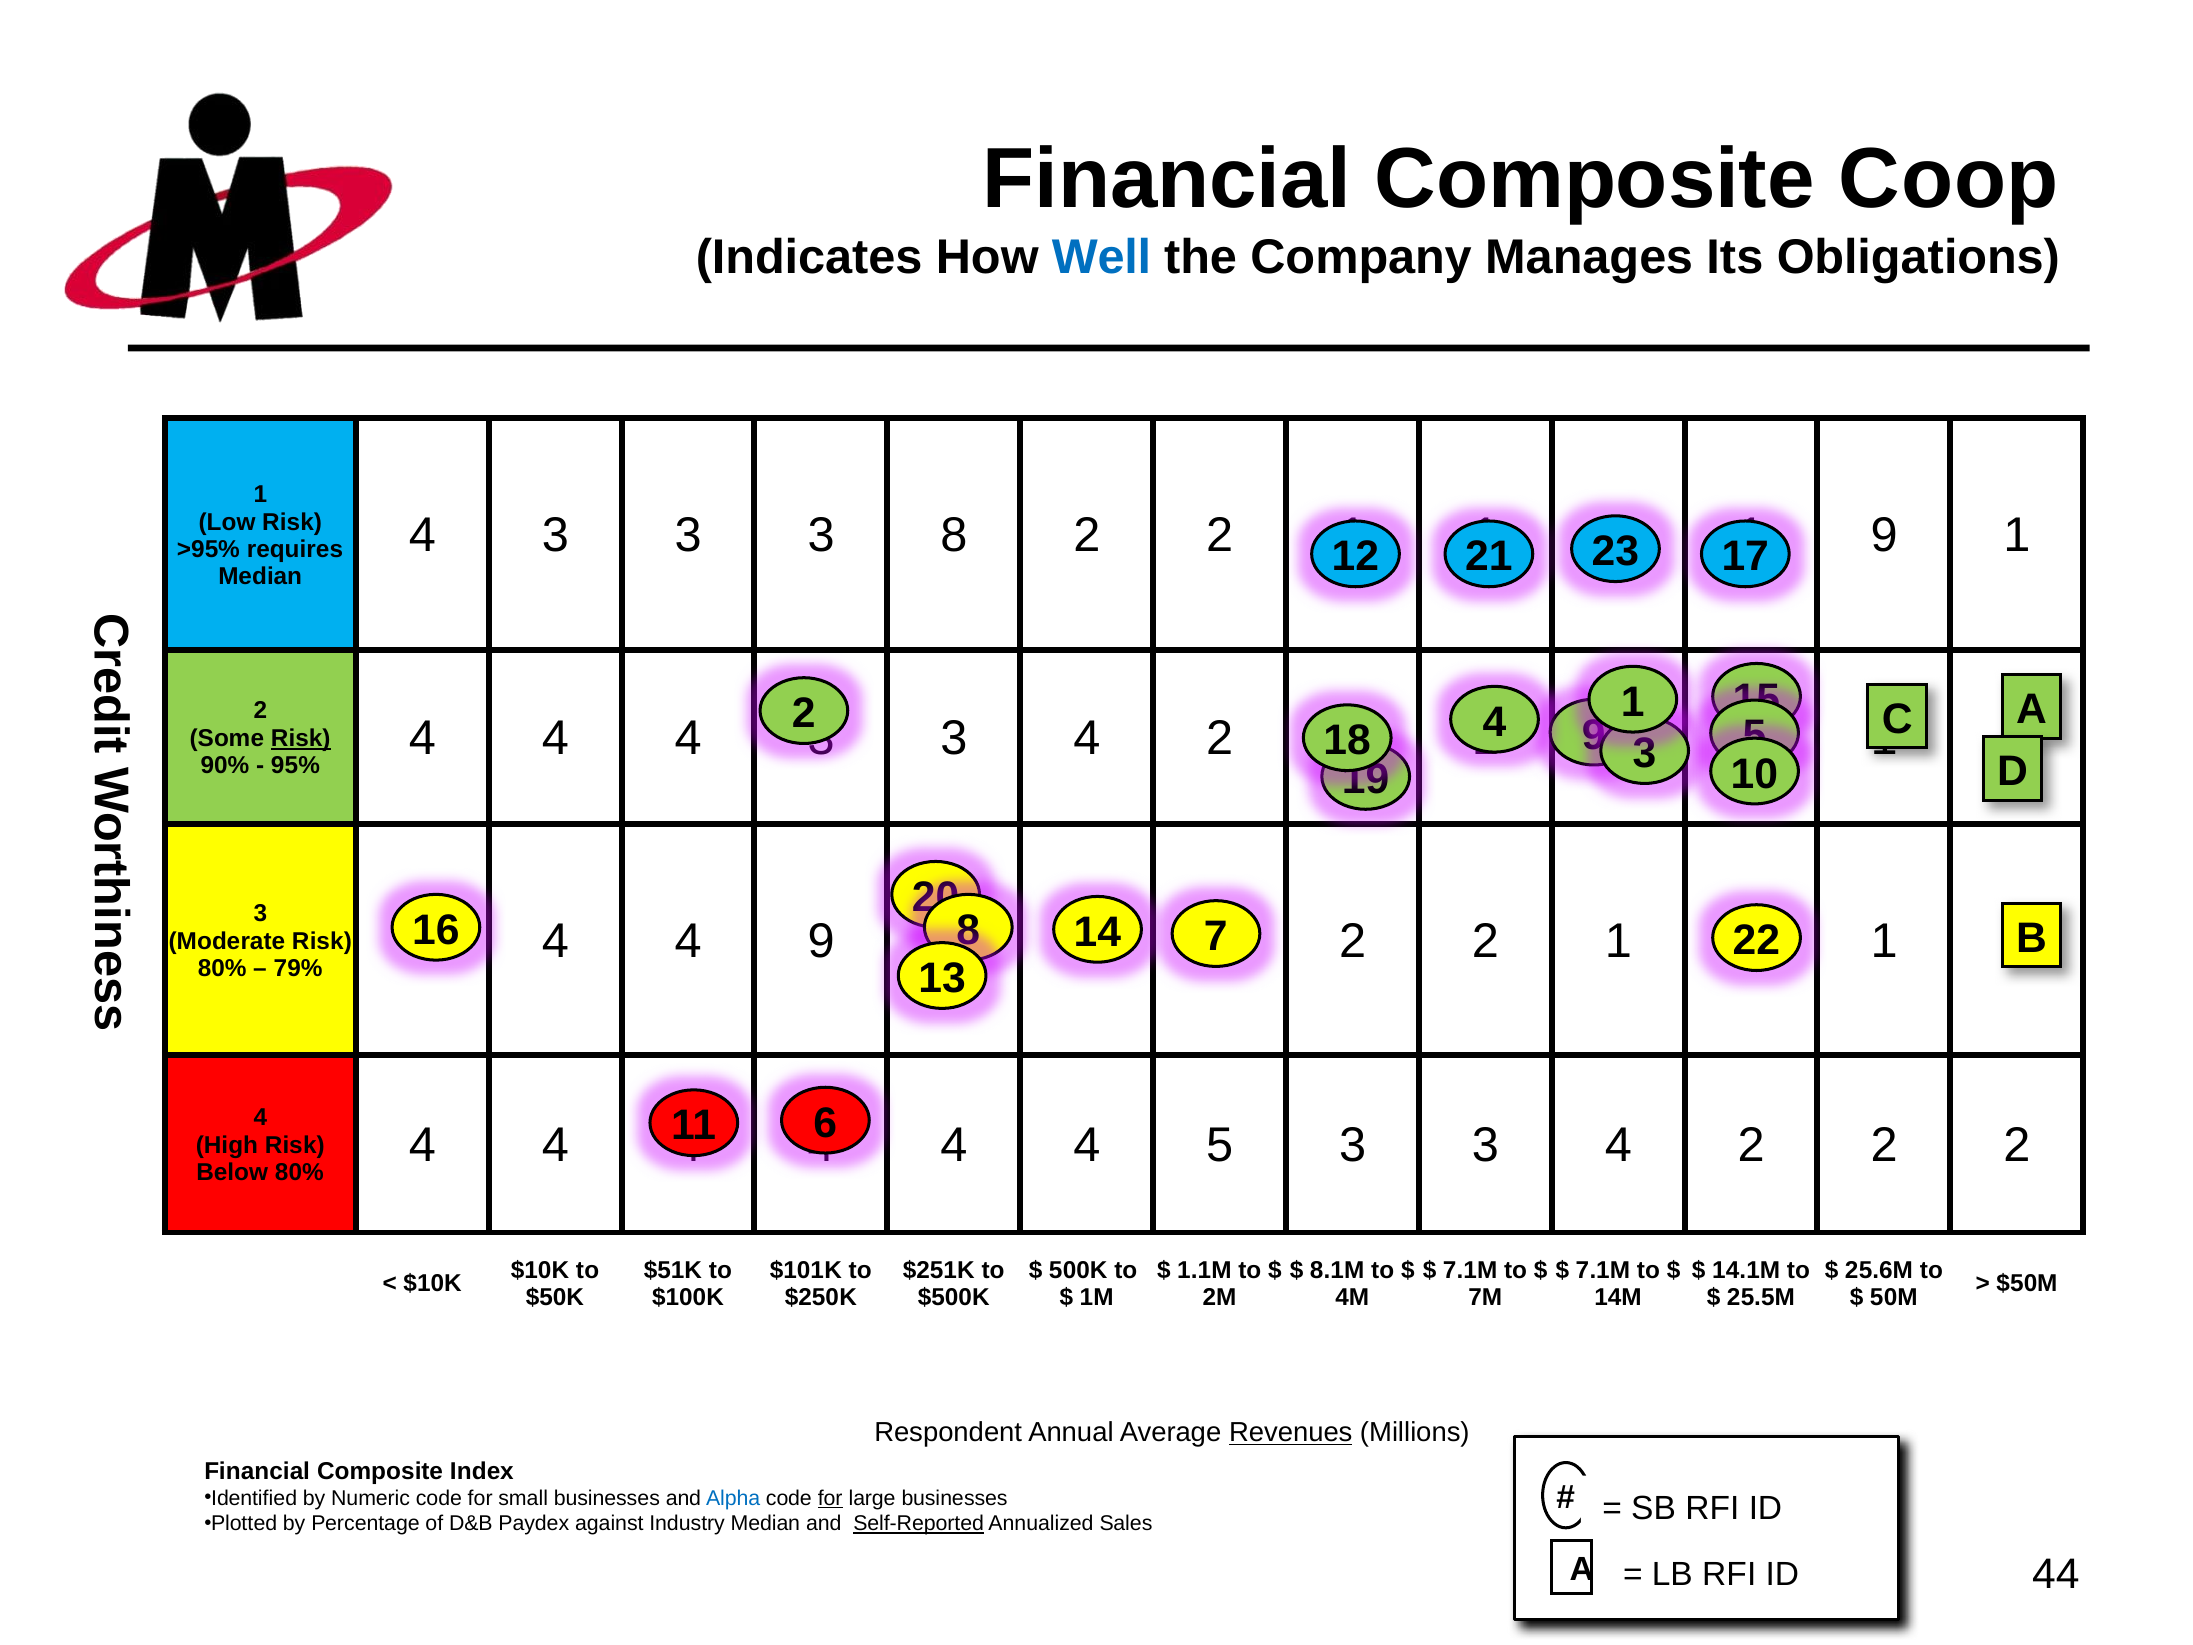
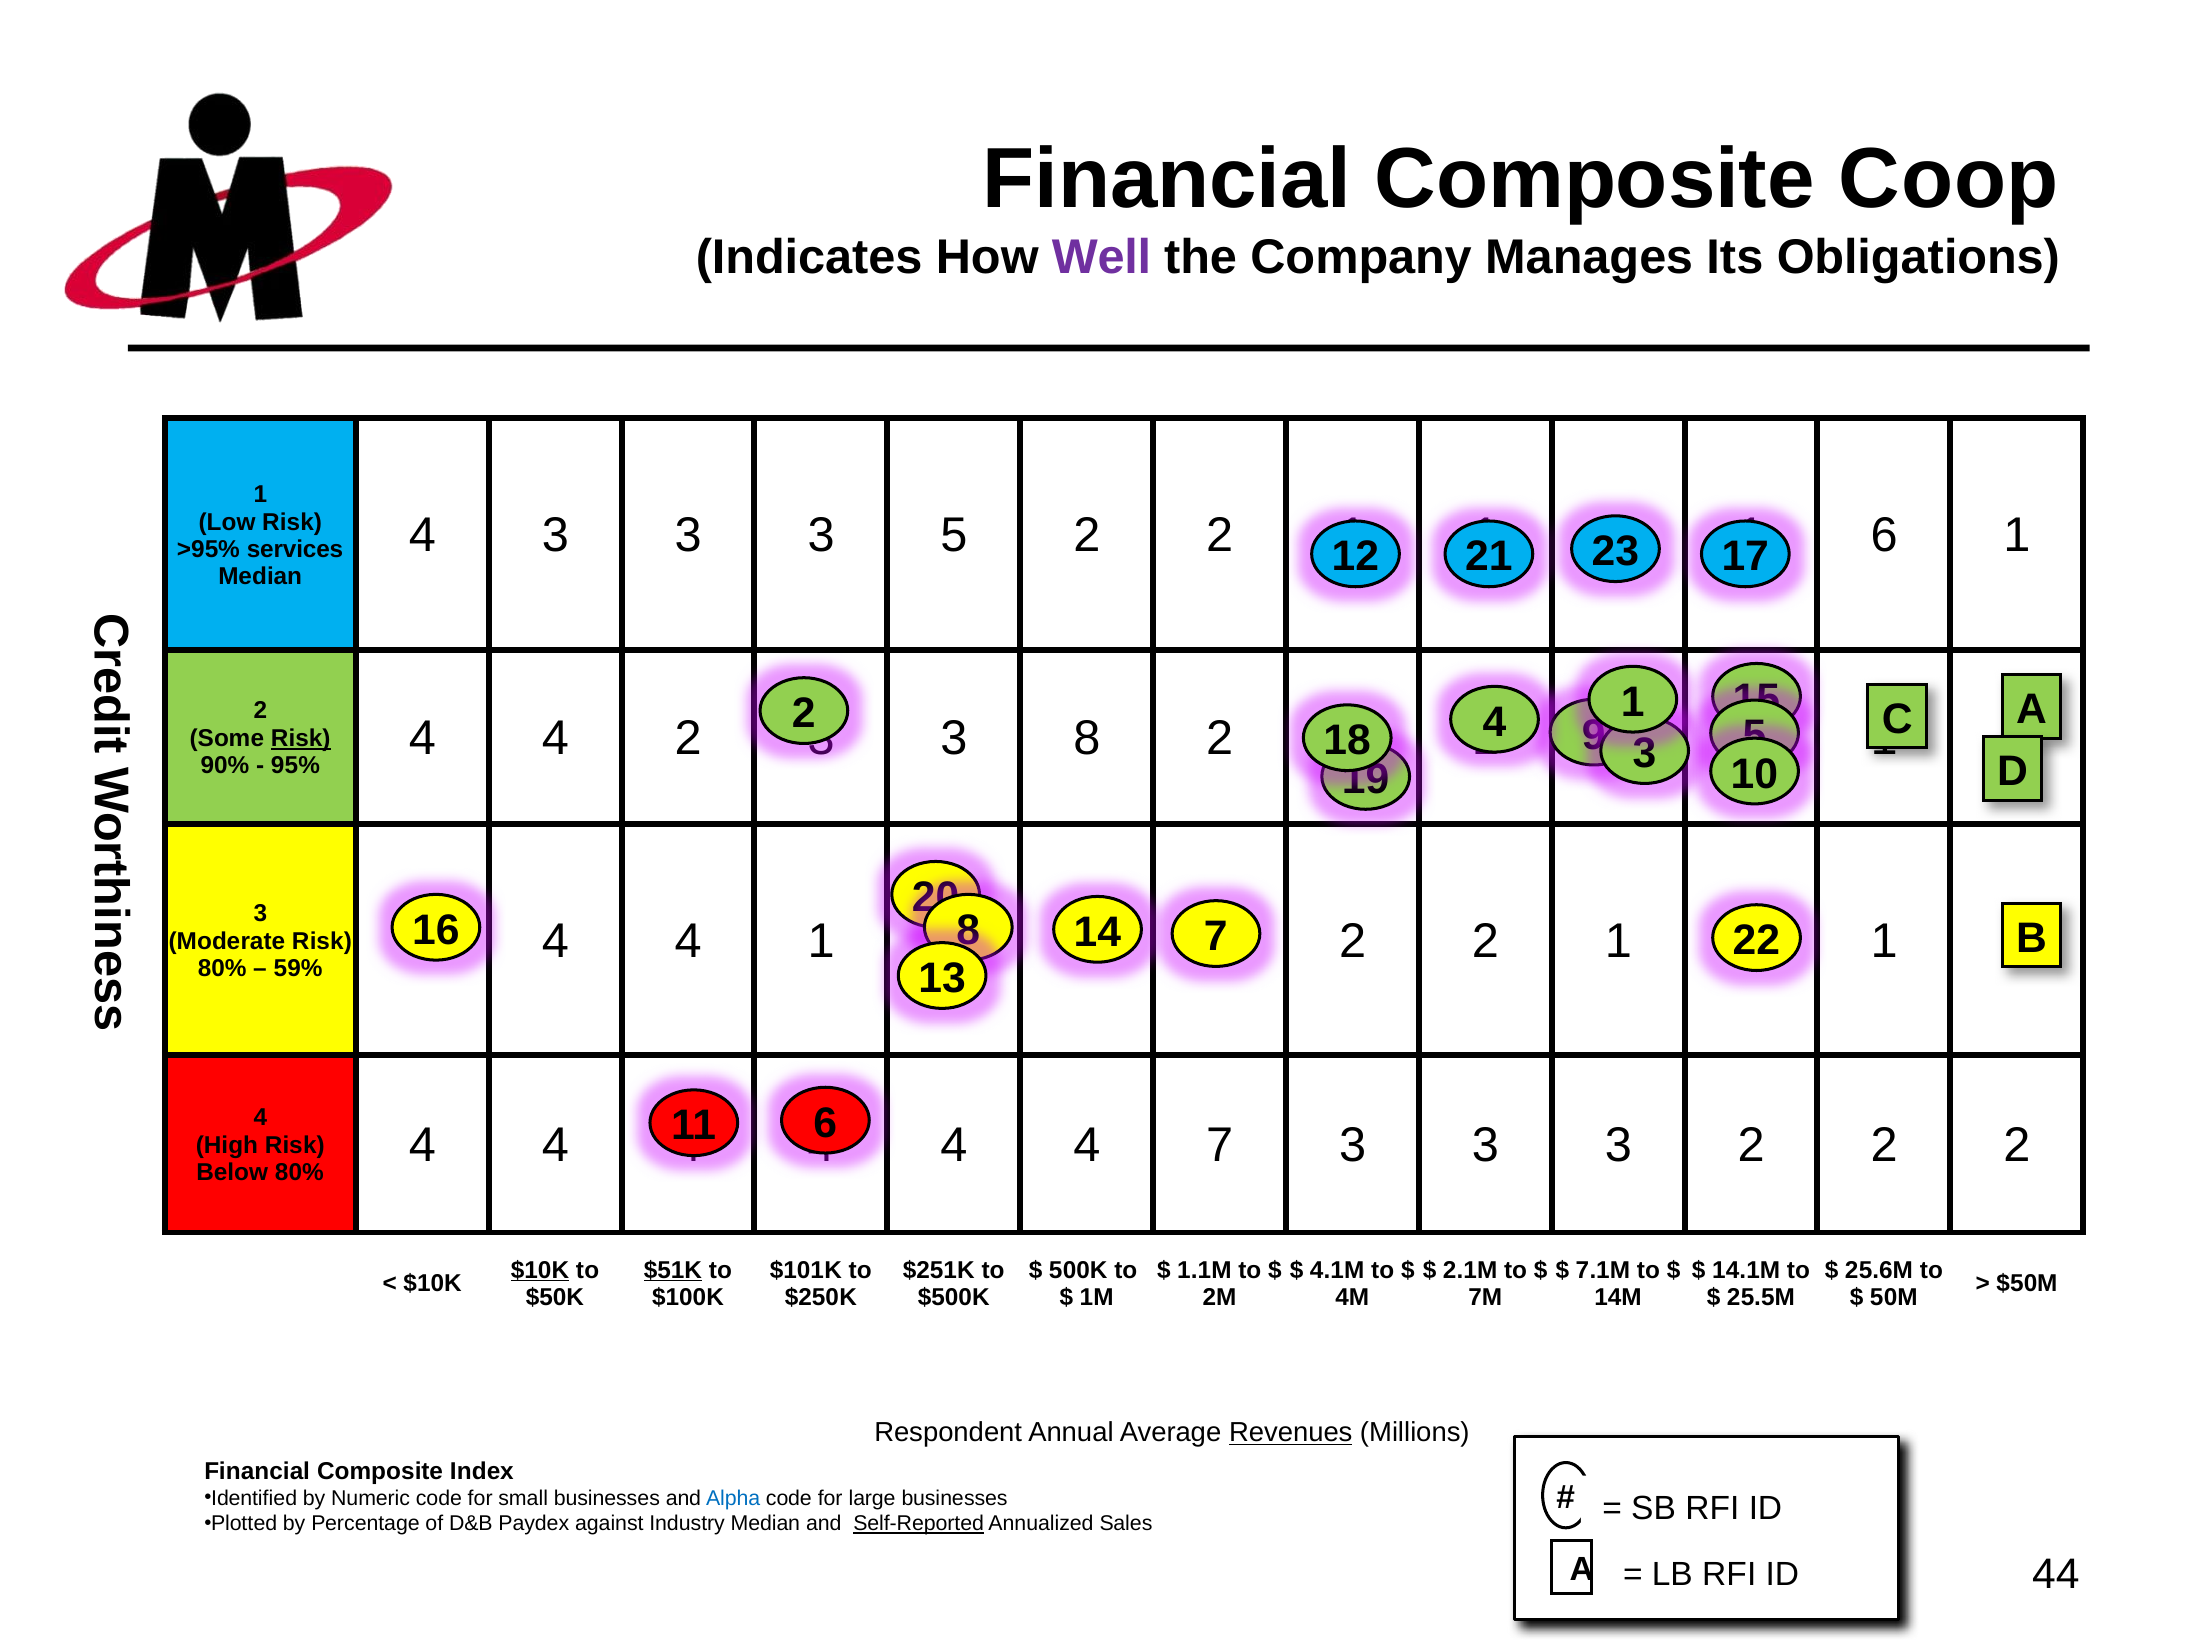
Well colour: blue -> purple
3 8: 8 -> 5
9 at (1884, 536): 9 -> 6
requires: requires -> services
4 at (688, 738): 4 -> 2
4 at (1087, 738): 4 -> 8
4 9: 9 -> 1
79%: 79% -> 59%
4 5: 5 -> 7
4 at (1618, 1145): 4 -> 3
$10K at (540, 1270) underline: none -> present
$51K underline: none -> present
8.1M: 8.1M -> 4.1M
7.1M at (1470, 1270): 7.1M -> 2.1M
for at (830, 1498) underline: present -> none
